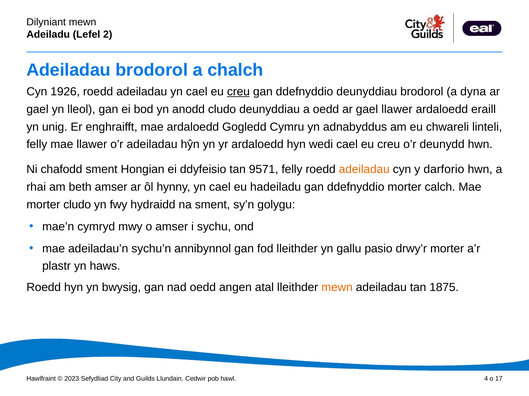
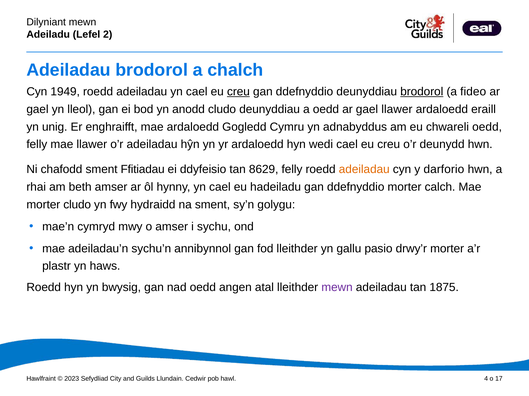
1926: 1926 -> 1949
brodorol at (422, 92) underline: none -> present
dyna: dyna -> fideo
chwareli linteli: linteli -> oedd
Hongian: Hongian -> Ffitiadau
9571: 9571 -> 8629
mewn at (337, 288) colour: orange -> purple
